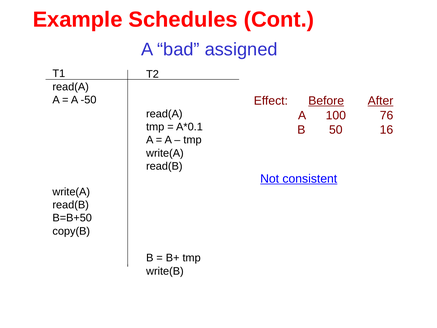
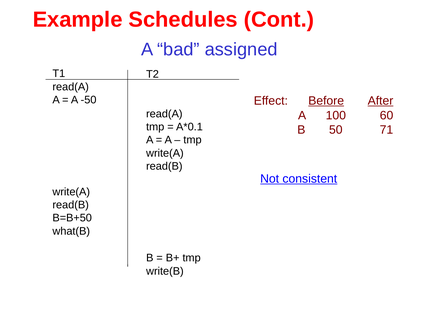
76: 76 -> 60
16: 16 -> 71
copy(B: copy(B -> what(B
